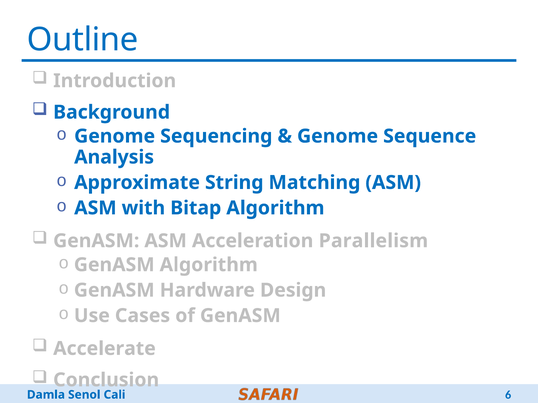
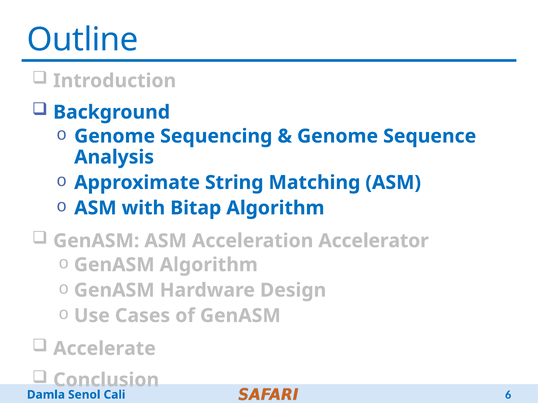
Parallelism: Parallelism -> Accelerator
